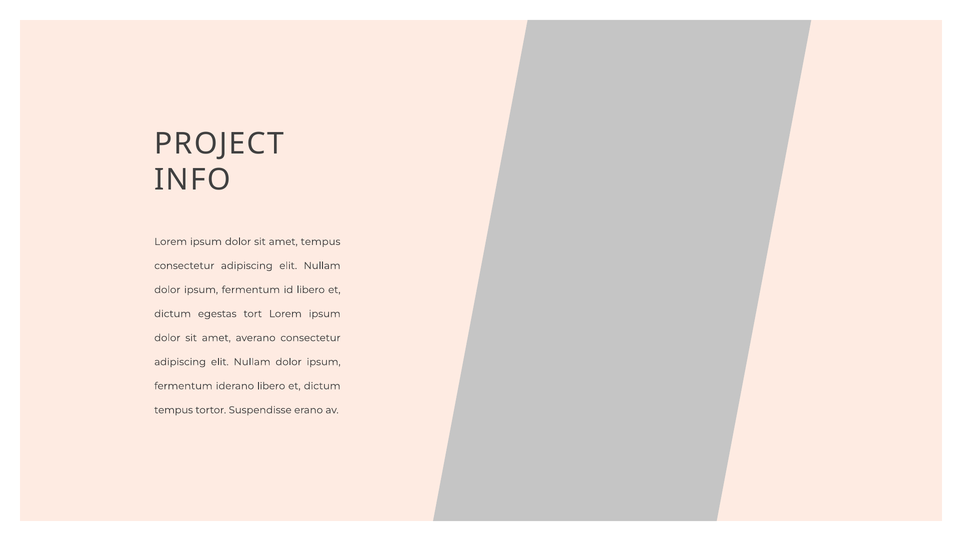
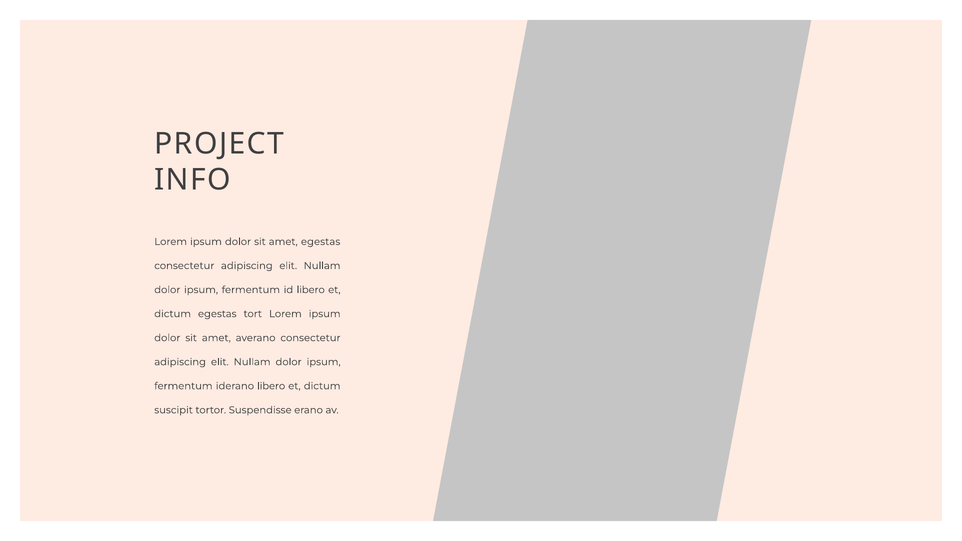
amet tempus: tempus -> egestas
tempus at (174, 410): tempus -> suscipit
